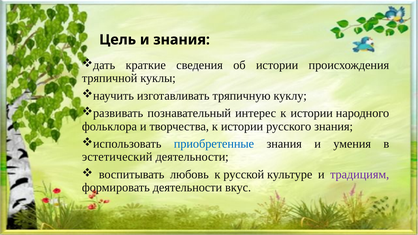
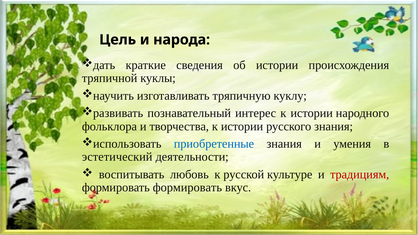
и знания: знания -> народа
традициям colour: purple -> red
формировать деятельности: деятельности -> формировать
